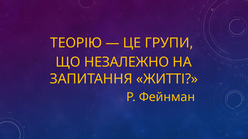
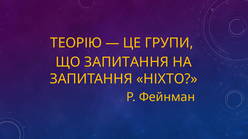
ЩО НЕЗАЛЕЖНО: НЕЗАЛЕЖНО -> ЗАПИТАННЯ
ЖИТТІ: ЖИТТІ -> НІХТО
